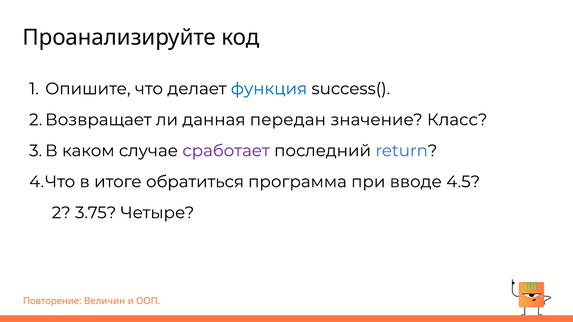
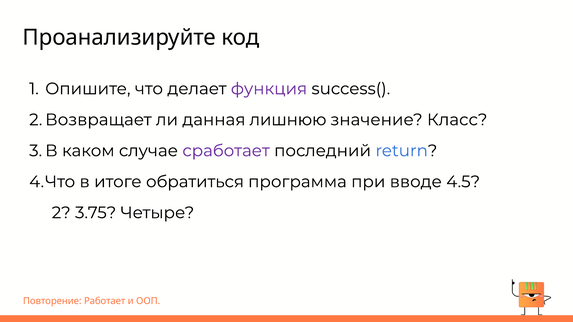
функция colour: blue -> purple
передан: передан -> лишнюю
Величин: Величин -> Работает
